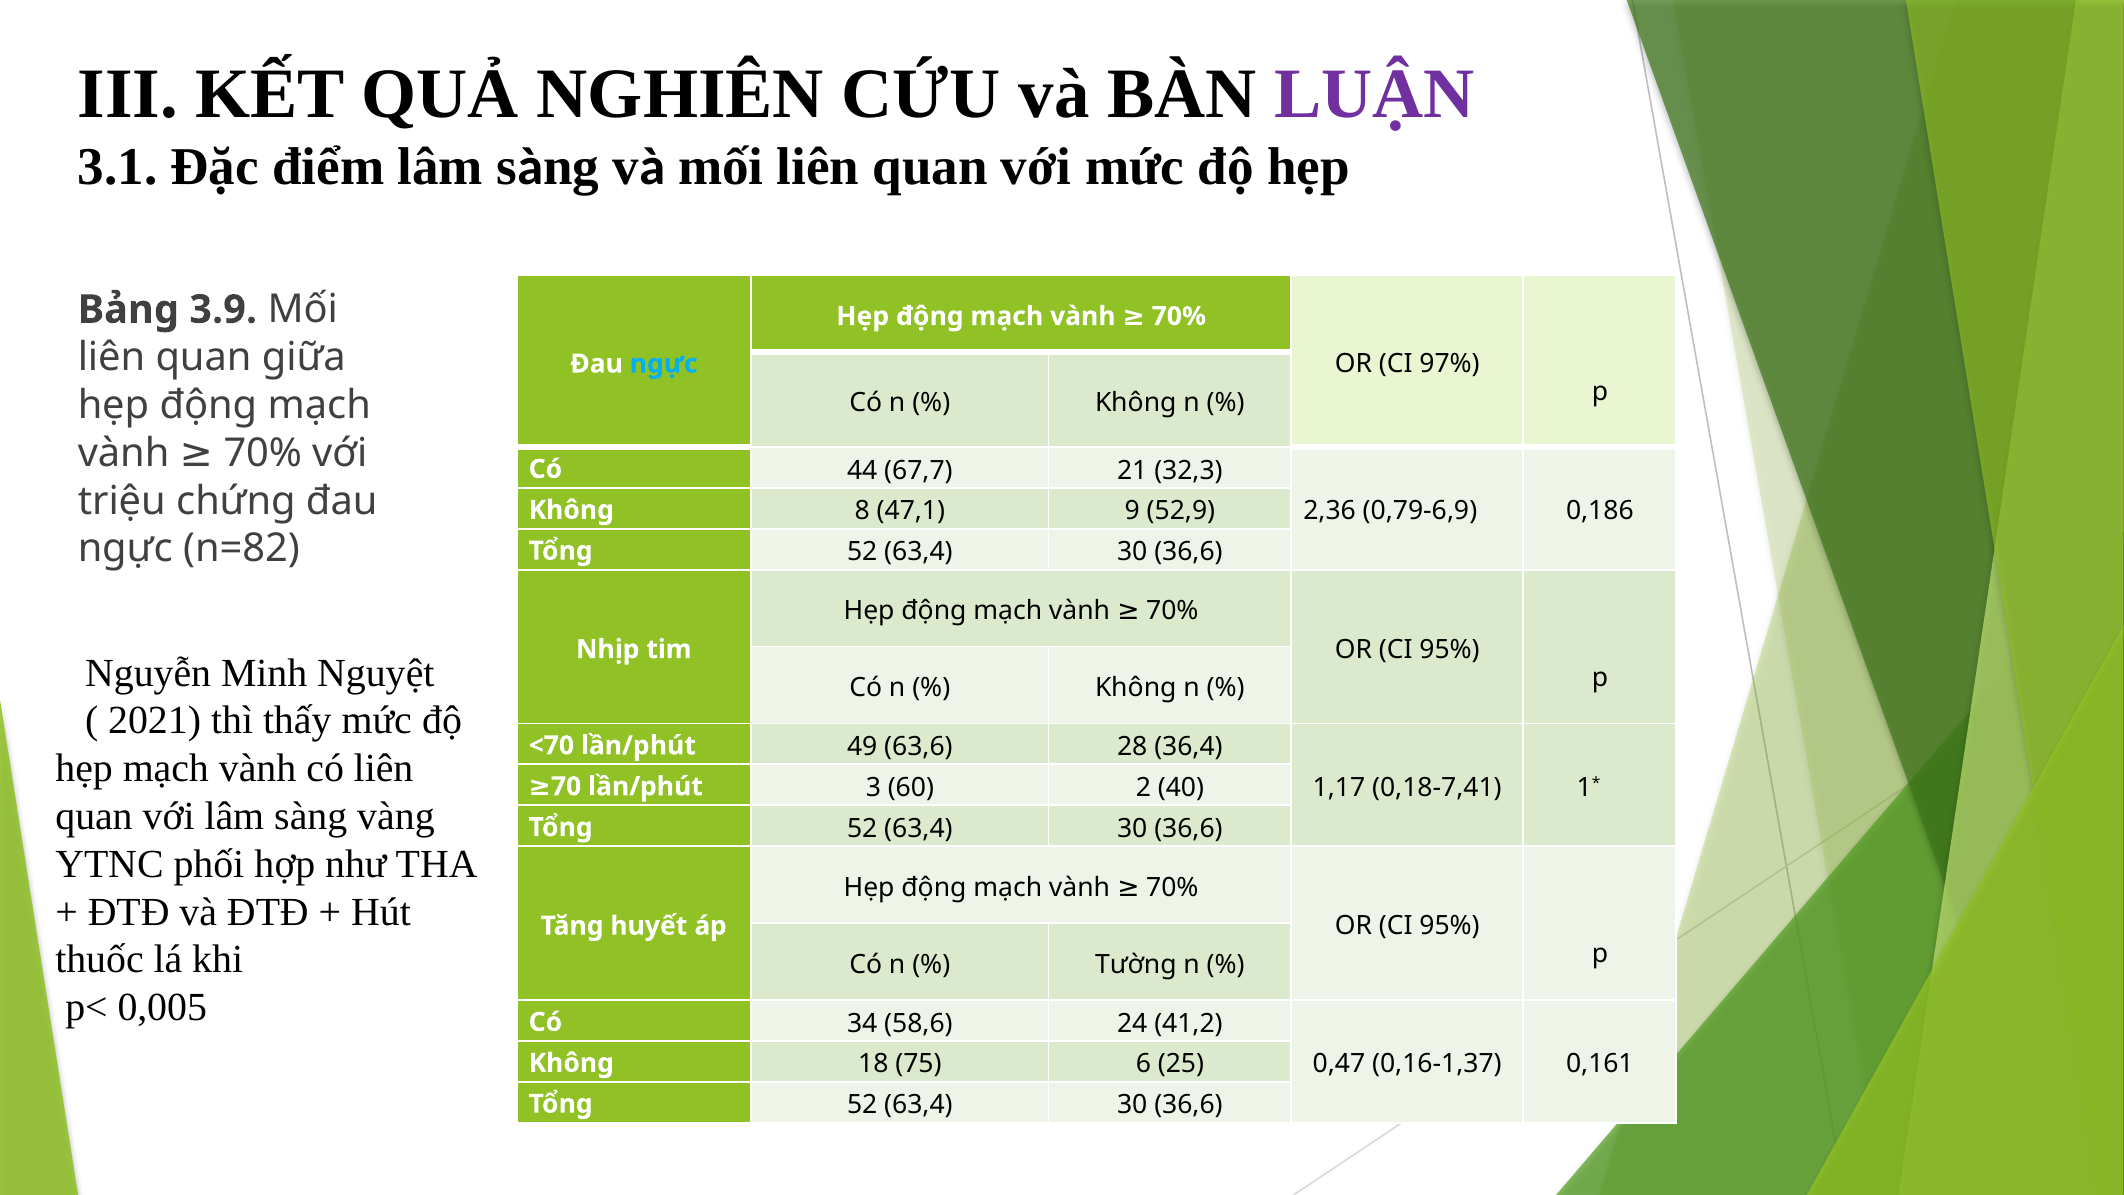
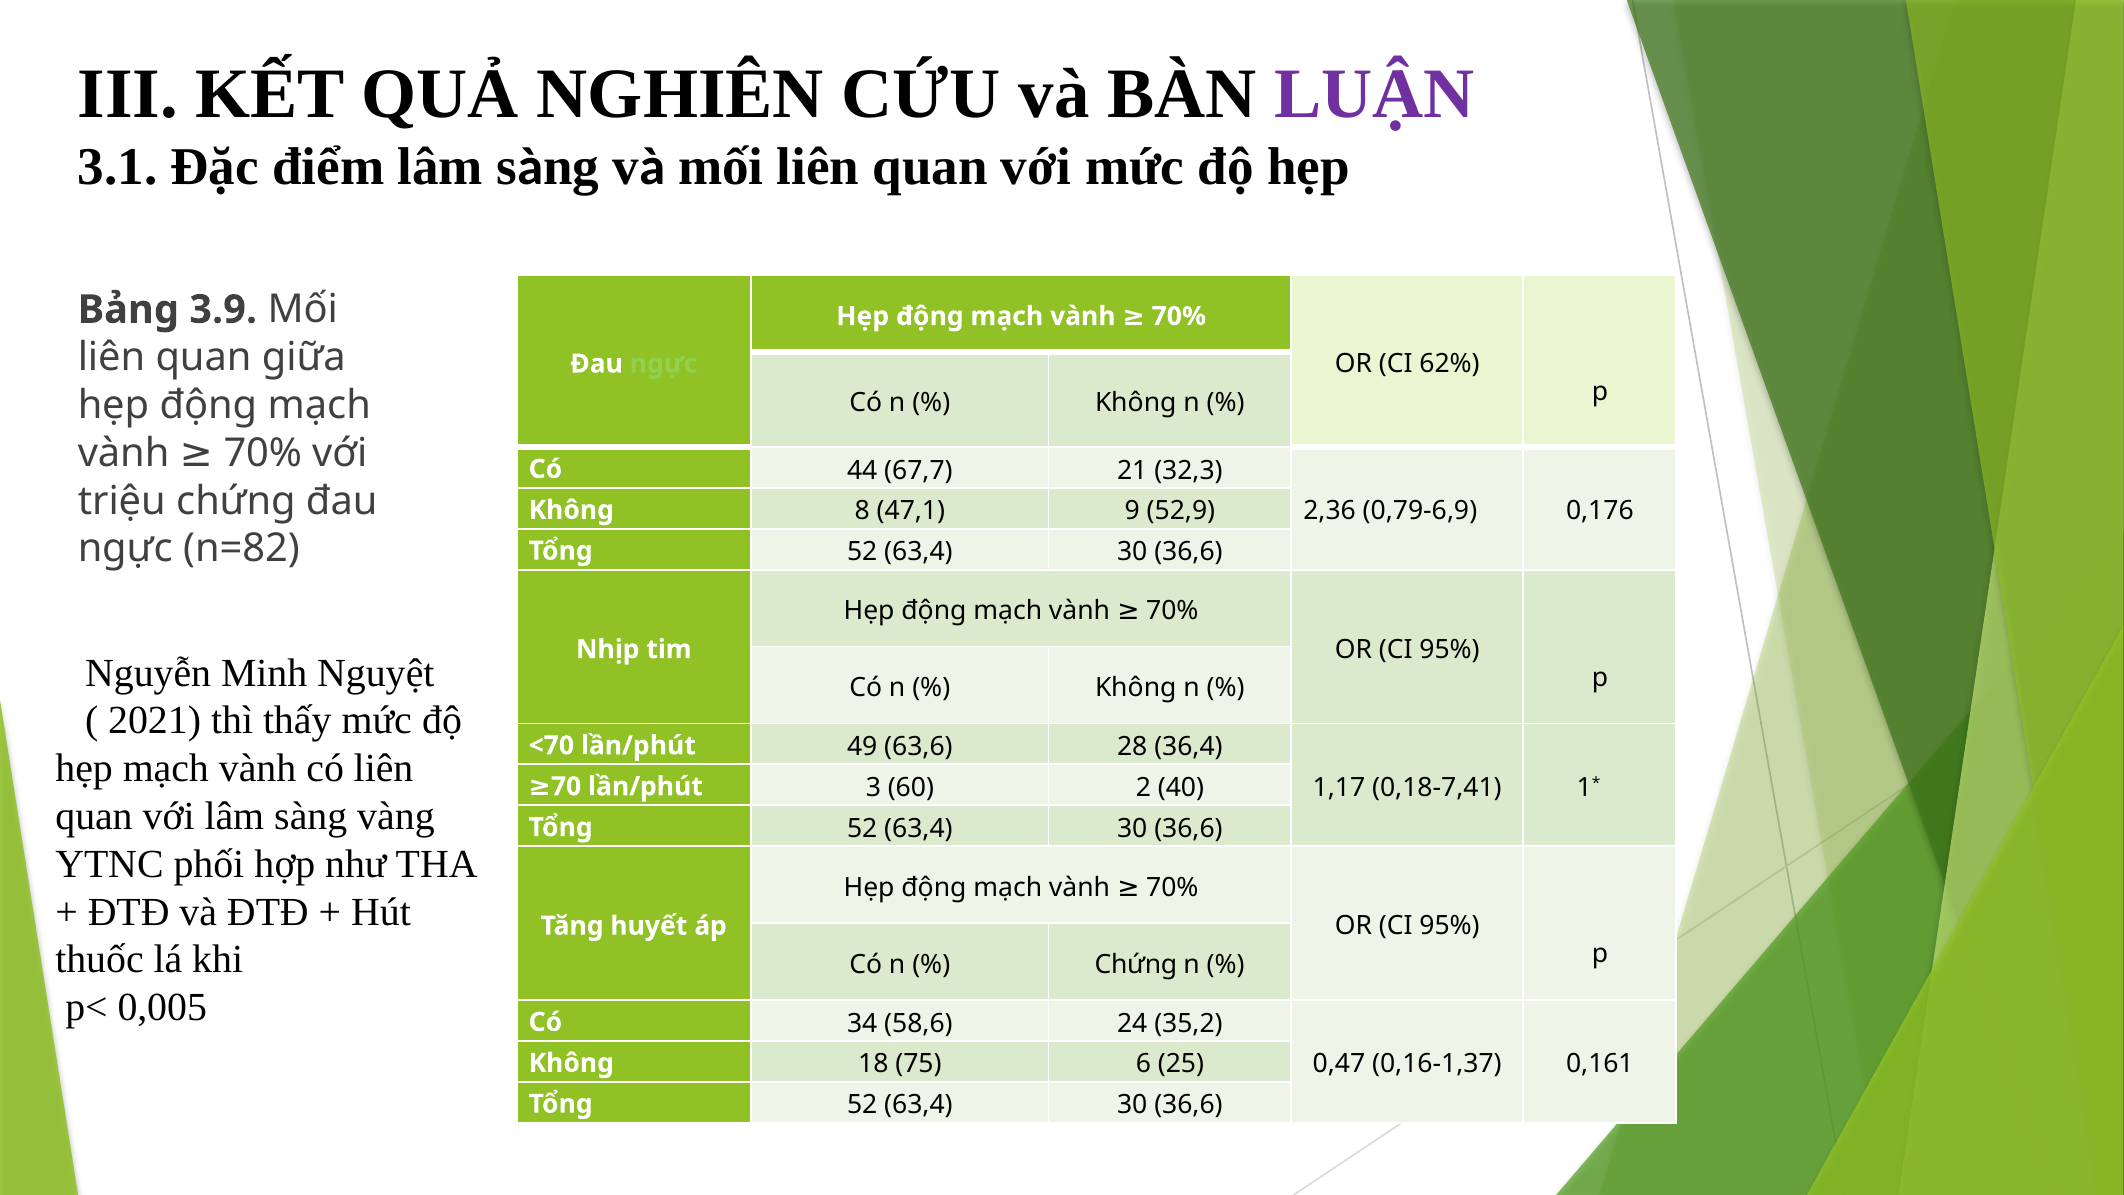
97%: 97% -> 62%
ngực at (664, 364) colour: light blue -> light green
0,186: 0,186 -> 0,176
Tường at (1136, 964): Tường -> Chứng
41,2: 41,2 -> 35,2
